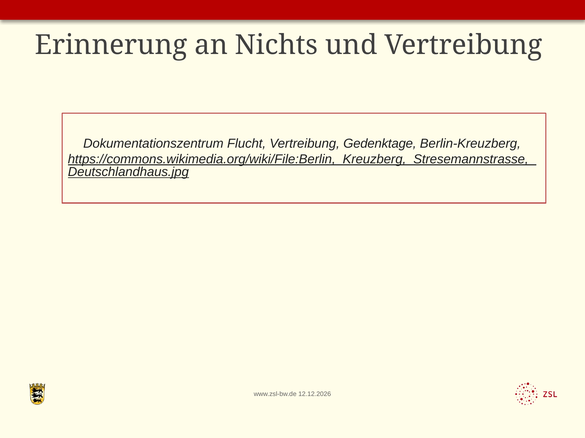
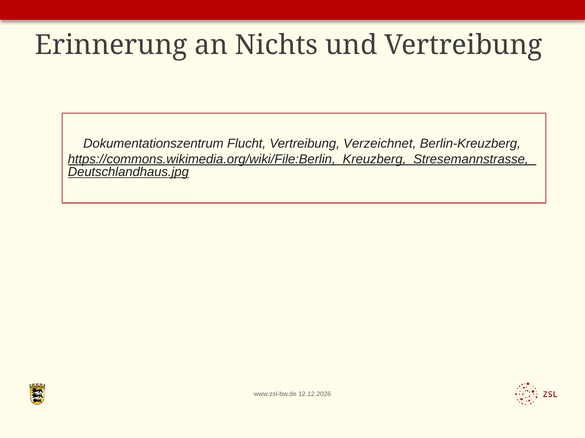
Gedenktage: Gedenktage -> Verzeichnet
